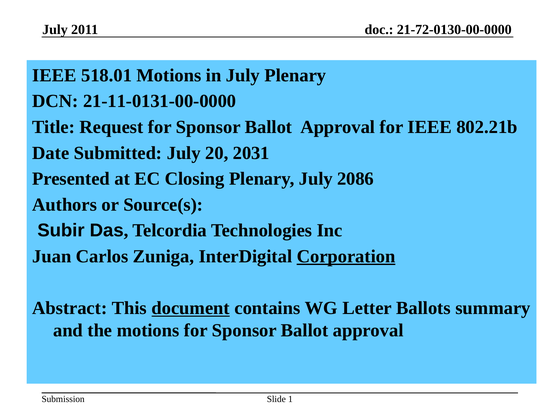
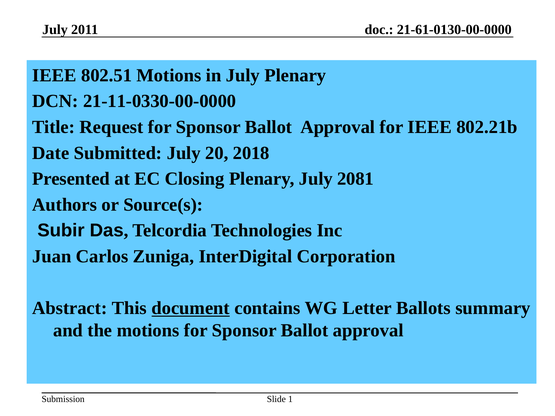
21-72-0130-00-0000: 21-72-0130-00-0000 -> 21-61-0130-00-0000
518.01: 518.01 -> 802.51
21-11-0131-00-0000: 21-11-0131-00-0000 -> 21-11-0330-00-0000
2031: 2031 -> 2018
2086: 2086 -> 2081
Corporation underline: present -> none
